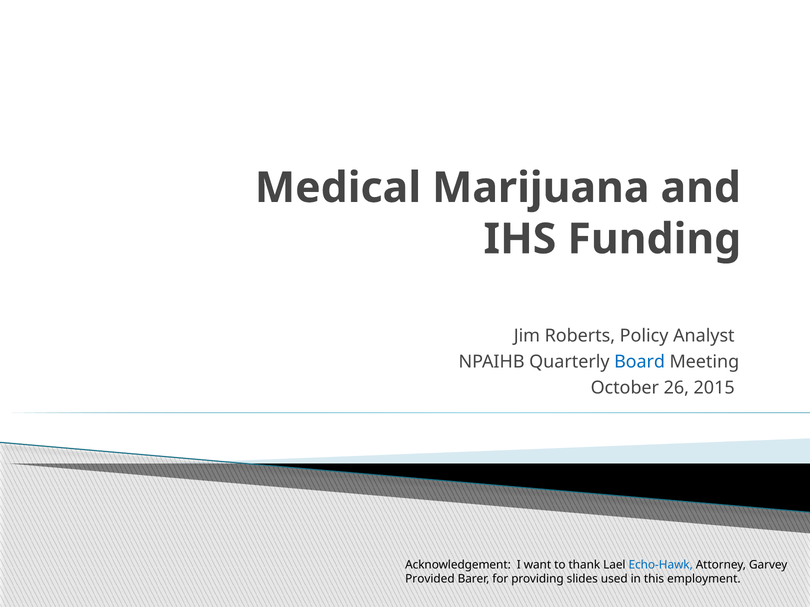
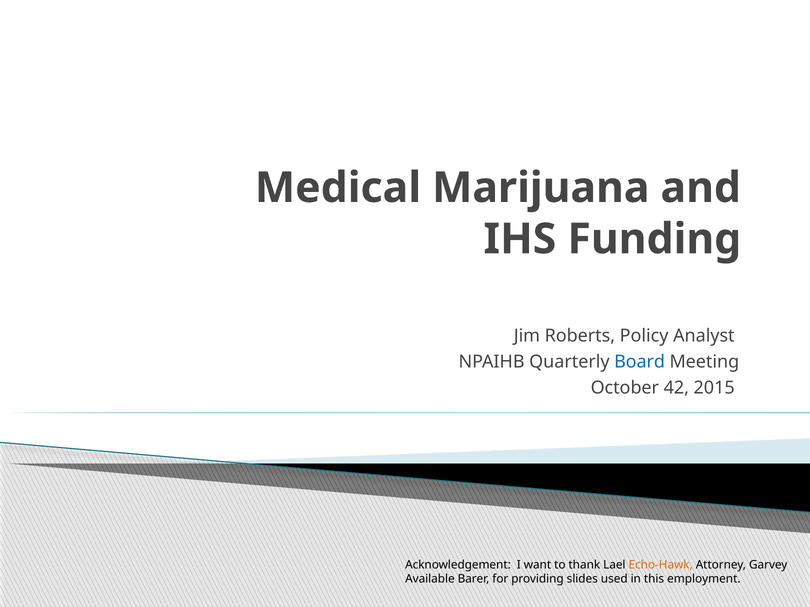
26: 26 -> 42
Echo-Hawk colour: blue -> orange
Provided: Provided -> Available
